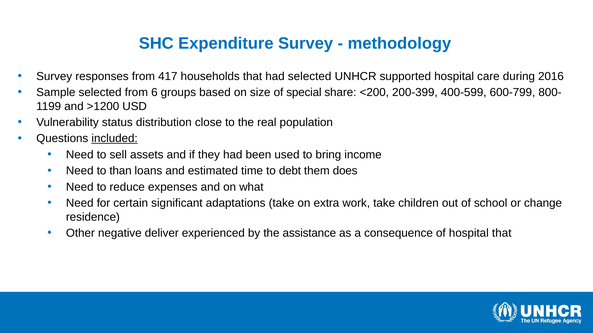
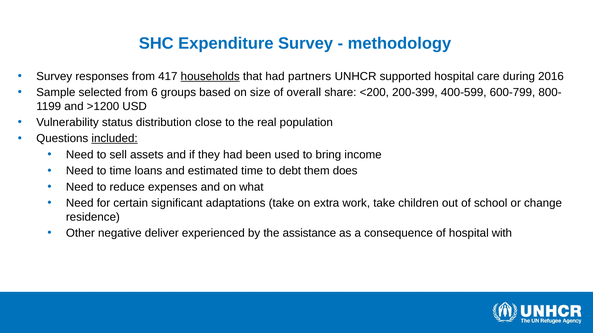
households underline: none -> present
had selected: selected -> partners
special: special -> overall
to than: than -> time
hospital that: that -> with
